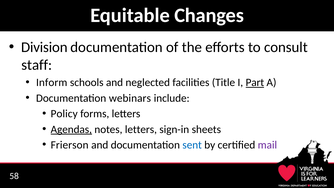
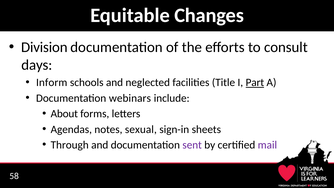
staff: staff -> days
Policy: Policy -> About
Agendas underline: present -> none
notes letters: letters -> sexual
Frierson: Frierson -> Through
sent colour: blue -> purple
